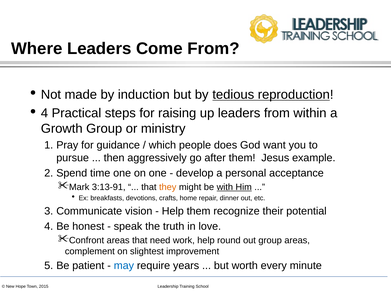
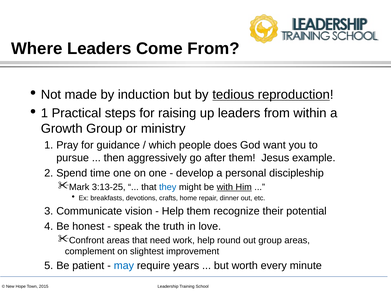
4 at (44, 113): 4 -> 1
acceptance: acceptance -> discipleship
3:13-91: 3:13-91 -> 3:13-25
they colour: orange -> blue
